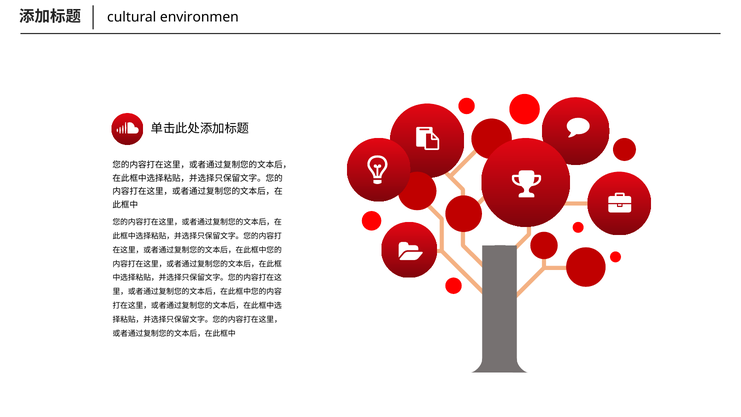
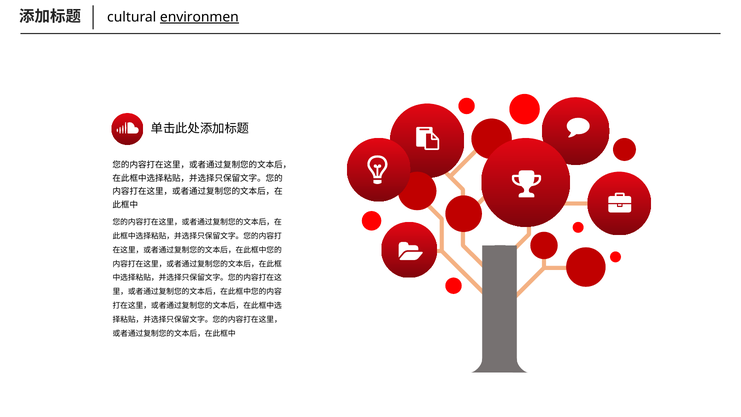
environmen underline: none -> present
